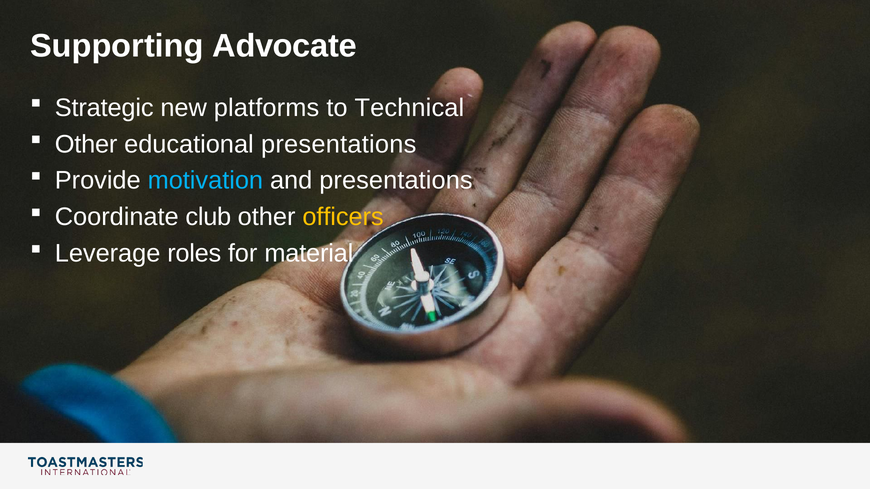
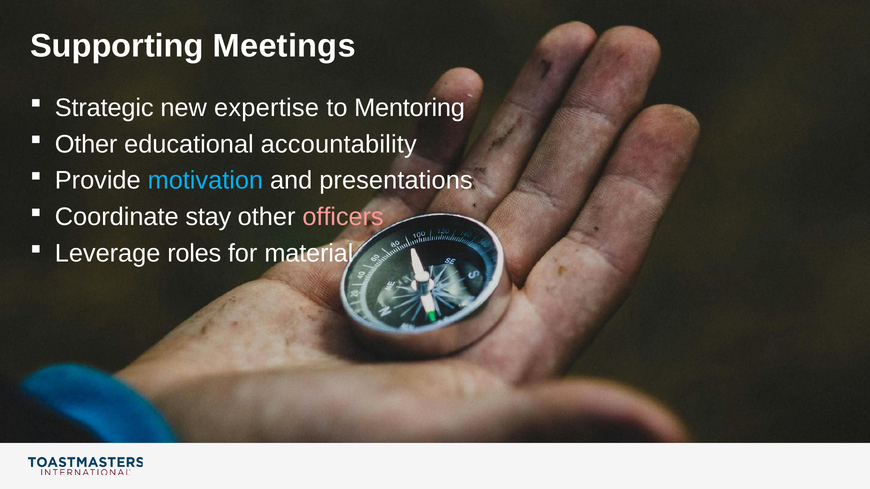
Advocate: Advocate -> Meetings
platforms: platforms -> expertise
Technical: Technical -> Mentoring
educational presentations: presentations -> accountability
club: club -> stay
officers colour: yellow -> pink
